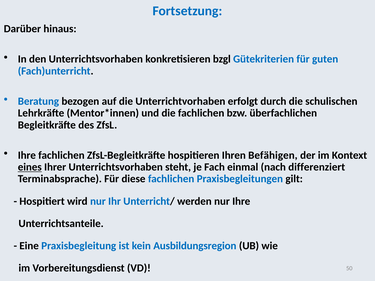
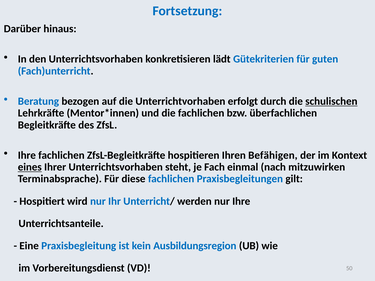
bzgl: bzgl -> lädt
schulischen underline: none -> present
differenziert: differenziert -> mitzuwirken
